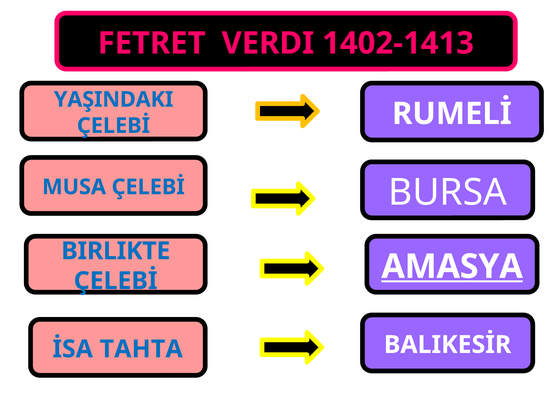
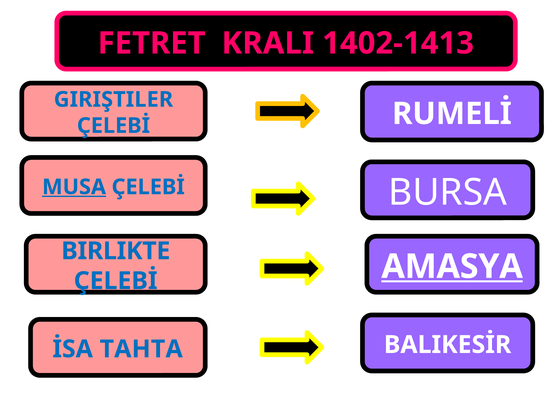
VERDI: VERDI -> KRALI
YAŞINDAKI: YAŞINDAKI -> GIRIŞTILER
MUSA underline: none -> present
